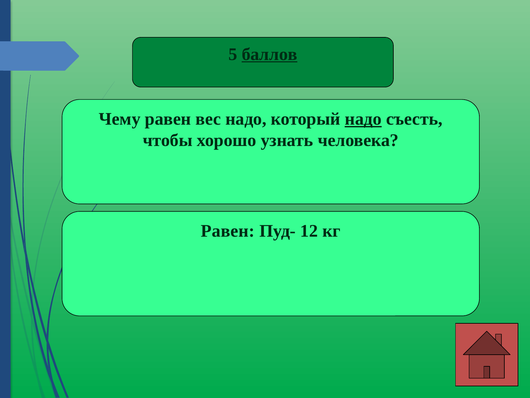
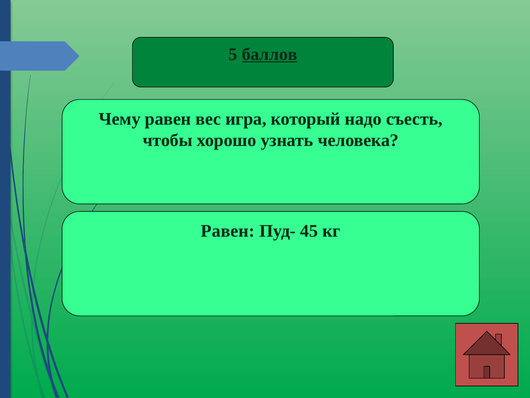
вес надо: надо -> игра
надо at (363, 119) underline: present -> none
12: 12 -> 45
